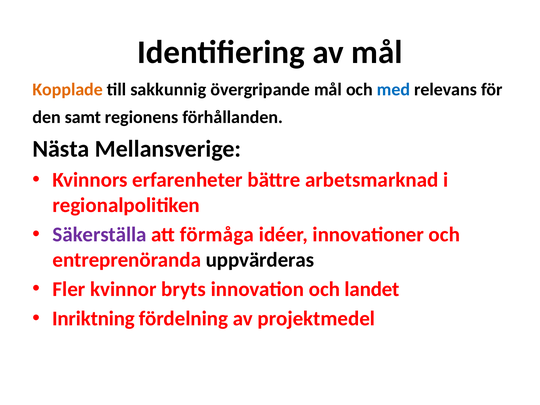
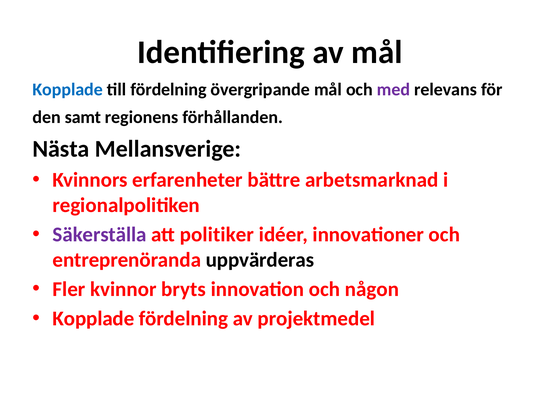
Kopplade at (68, 90) colour: orange -> blue
till sakkunnig: sakkunnig -> fördelning
med colour: blue -> purple
förmåga: förmåga -> politiker
landet: landet -> någon
Inriktning at (93, 319): Inriktning -> Kopplade
